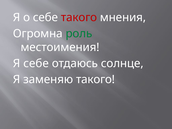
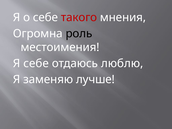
роль colour: green -> black
солнце: солнце -> люблю
заменяю такого: такого -> лучше
